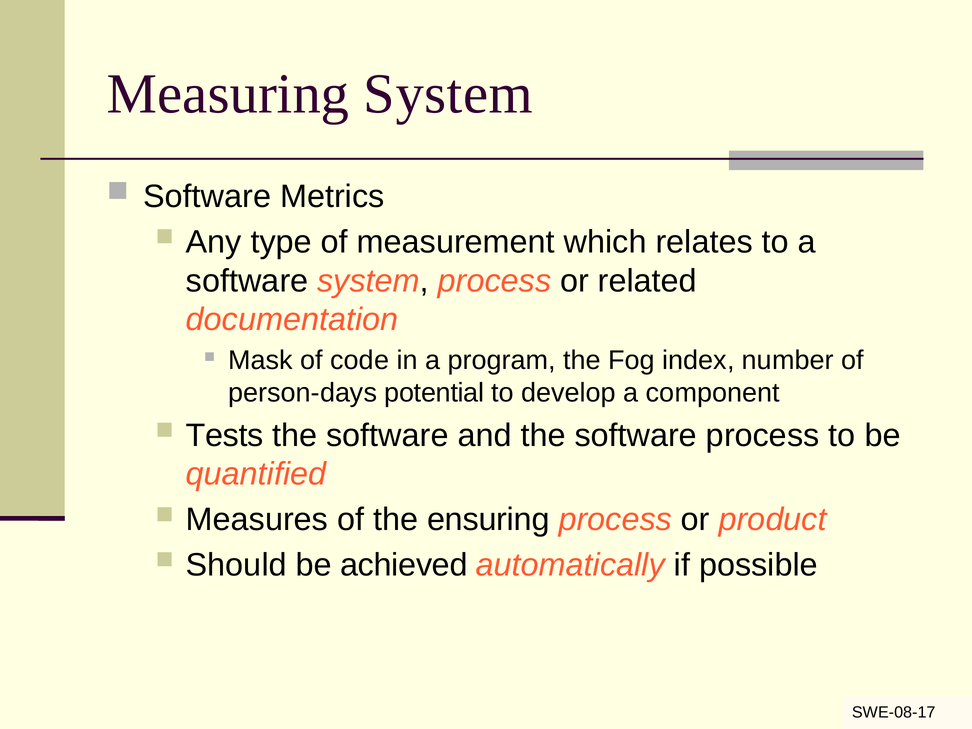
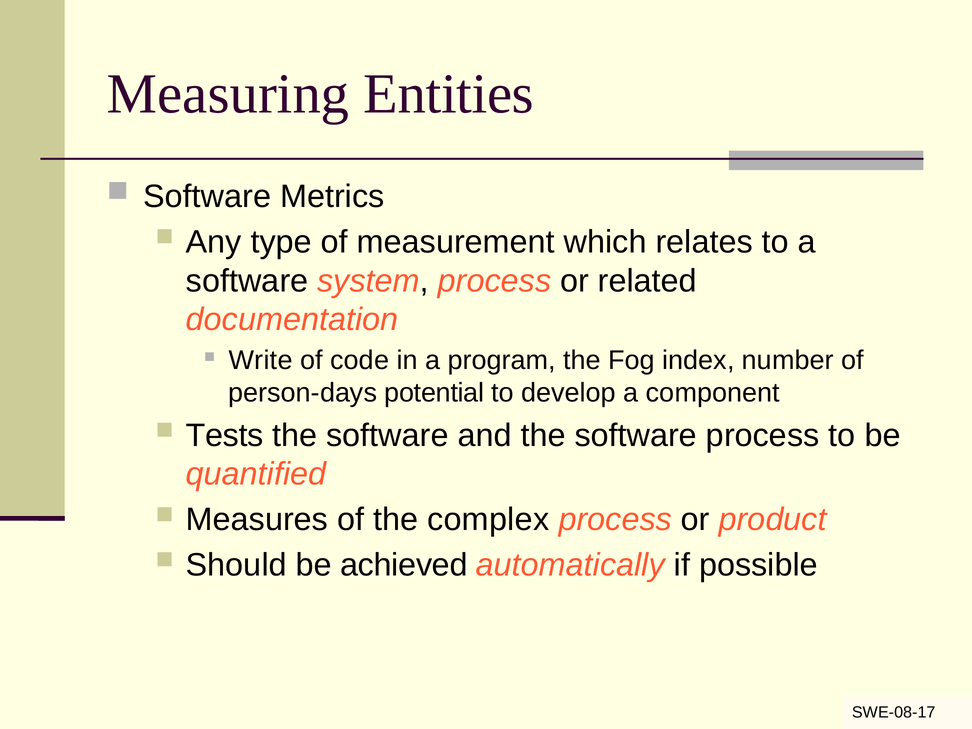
Measuring System: System -> Entities
Mask: Mask -> Write
ensuring: ensuring -> complex
